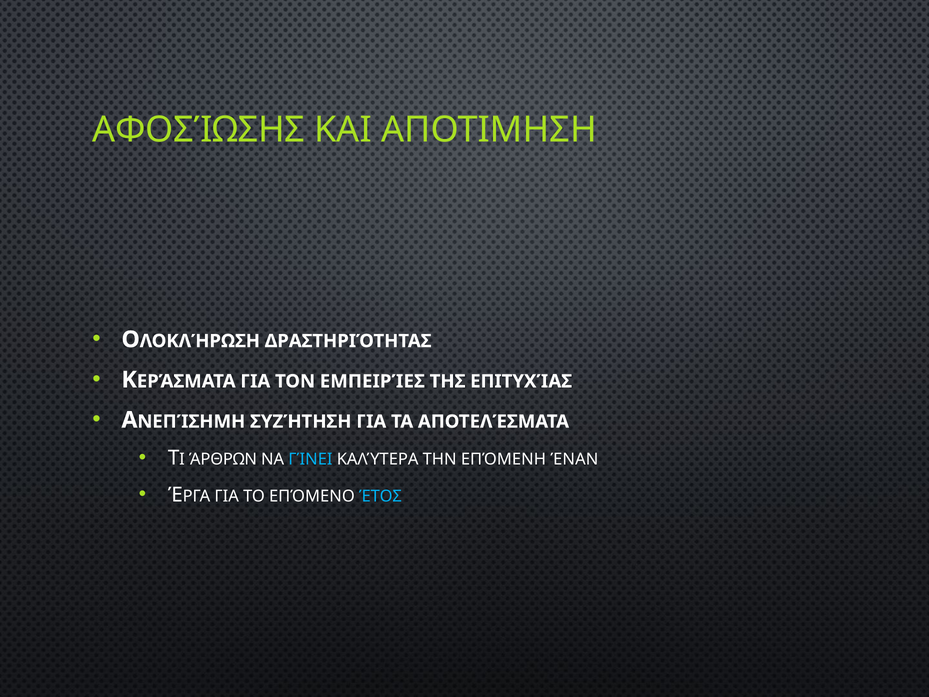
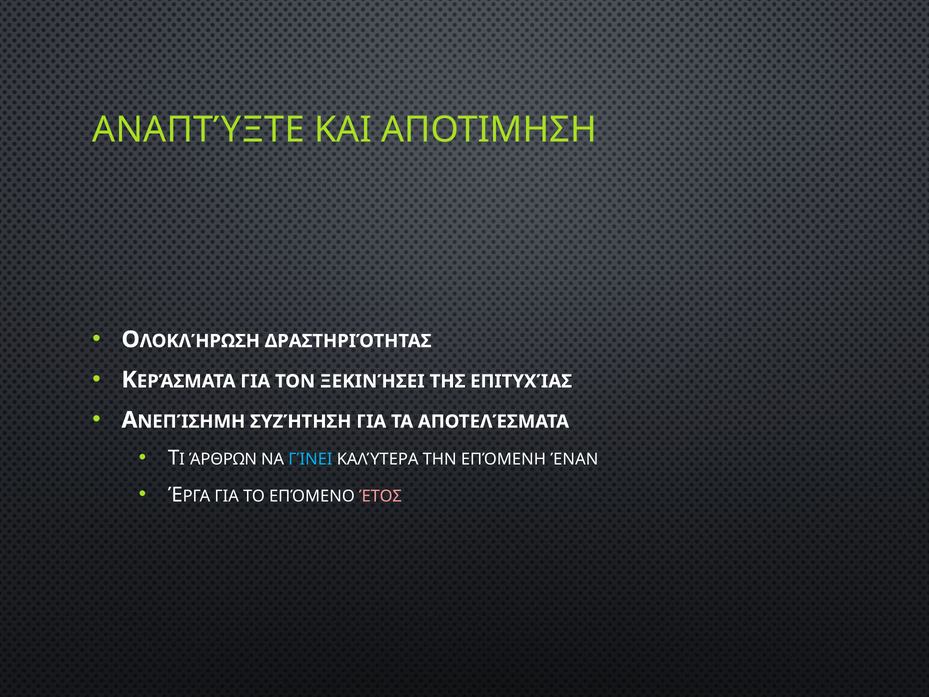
ΑΦΟΣΊΩΣΗΣ: ΑΦΟΣΊΩΣΗΣ -> ΑΝΑΠΤΎΞΤΕ
ΕΜΠΕΙΡΊΕΣ: ΕΜΠΕΙΡΊΕΣ -> ΞΕΚΙΝΉΣΕΙ
ΈΤΟΣ colour: light blue -> pink
